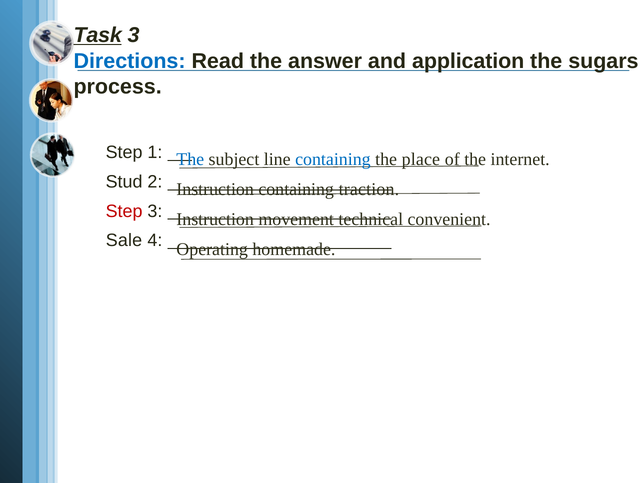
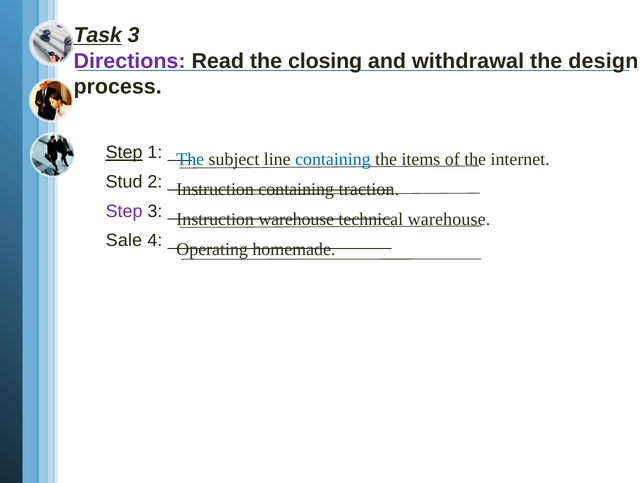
Directions colour: blue -> purple
answer: answer -> closing
application: application -> withdrawal
sugars: sugars -> design
Step at (124, 153) underline: none -> present
place: place -> items
Step at (124, 211) colour: red -> purple
Instruction movement: movement -> warehouse
technical convenient: convenient -> warehouse
